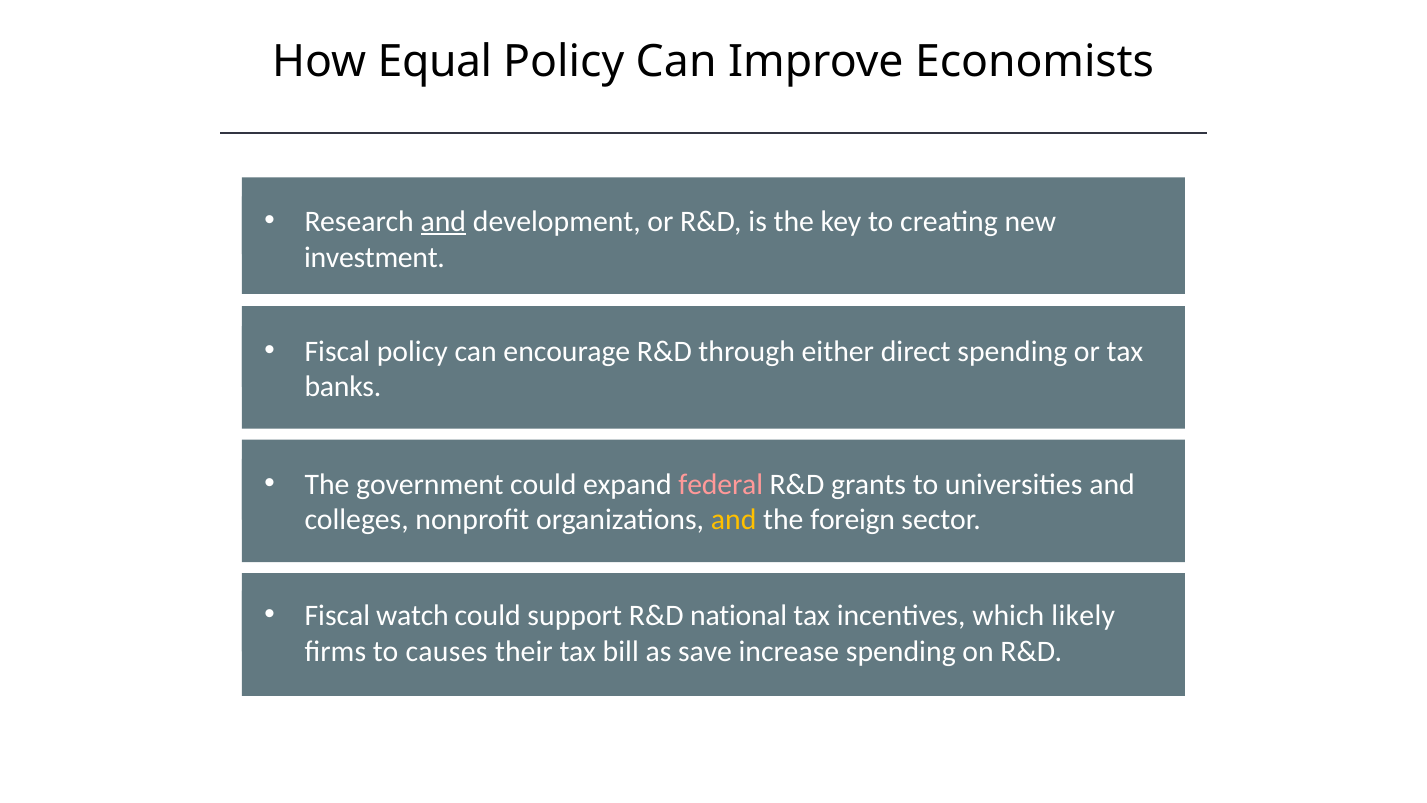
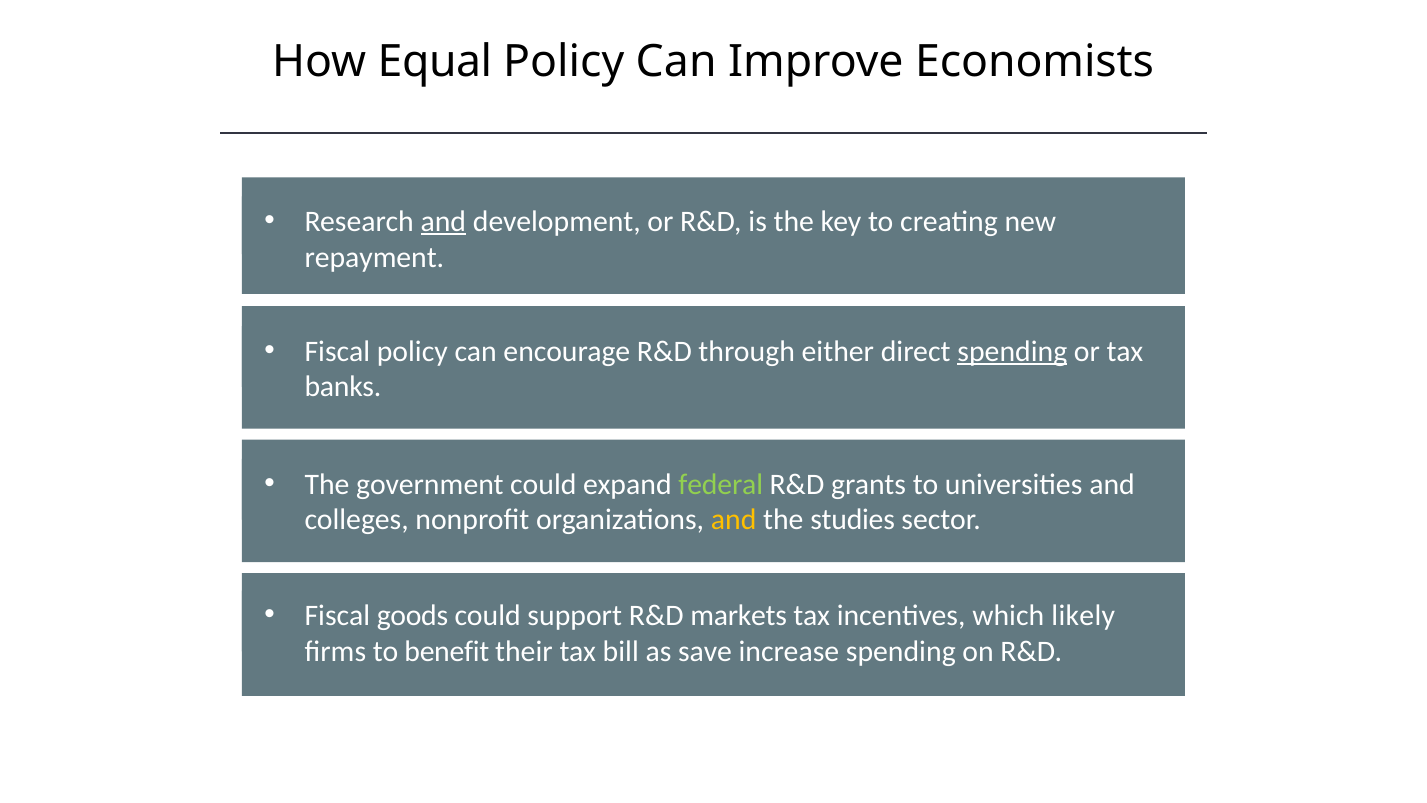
investment: investment -> repayment
spending at (1012, 351) underline: none -> present
federal colour: pink -> light green
foreign: foreign -> studies
watch: watch -> goods
national: national -> markets
causes: causes -> benefit
